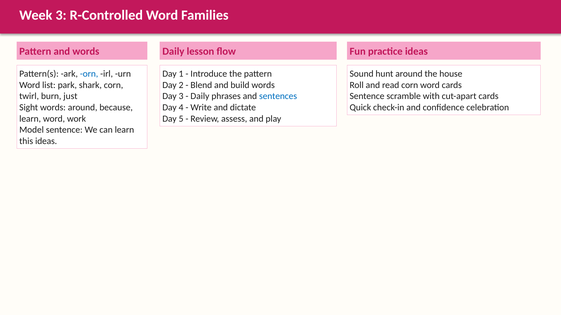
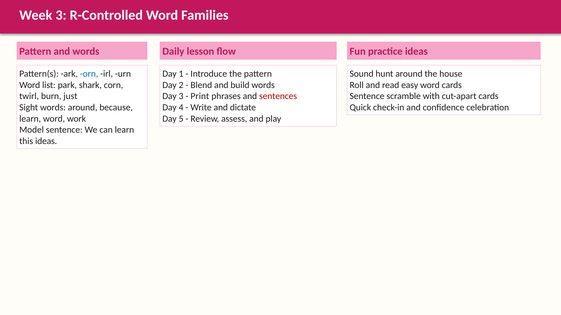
read corn: corn -> easy
Daily at (200, 96): Daily -> Print
sentences colour: blue -> red
